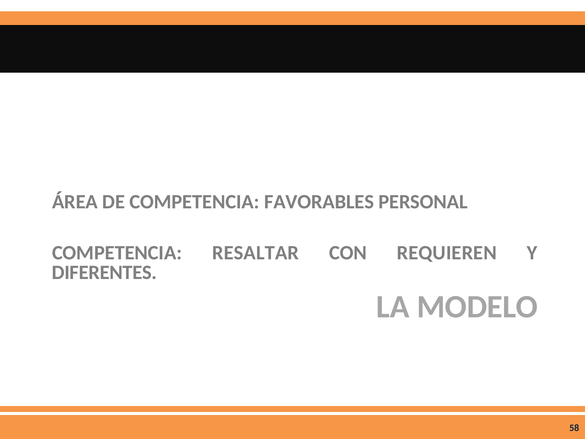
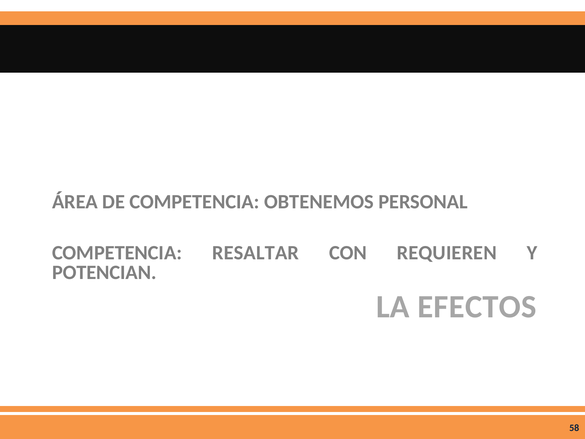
FAVORABLES: FAVORABLES -> OBTENEMOS
DIFERENTES: DIFERENTES -> POTENCIAN
MODELO: MODELO -> EFECTOS
